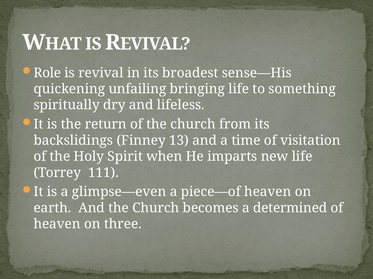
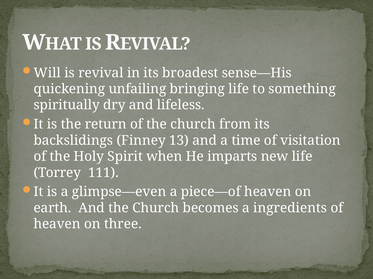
Role: Role -> Will
determined: determined -> ingredients
